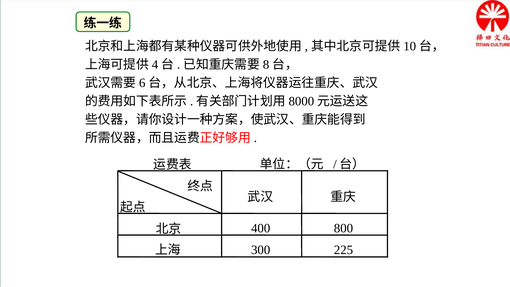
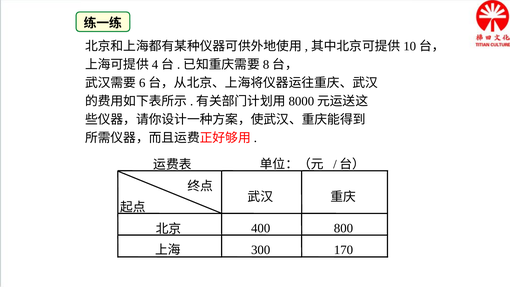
225: 225 -> 170
